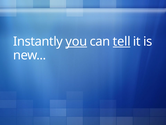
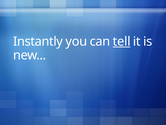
you underline: present -> none
